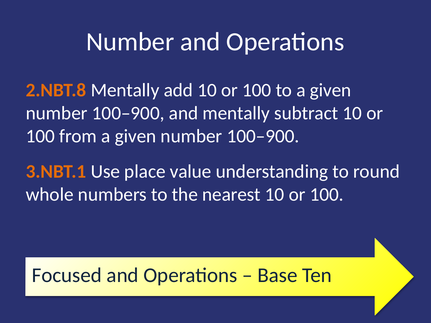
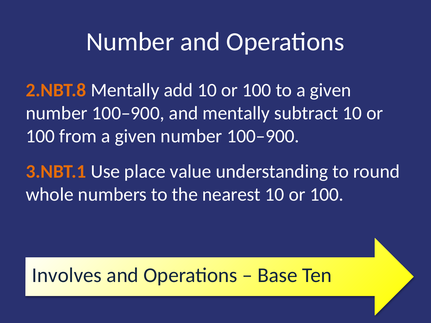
Focused: Focused -> Involves
